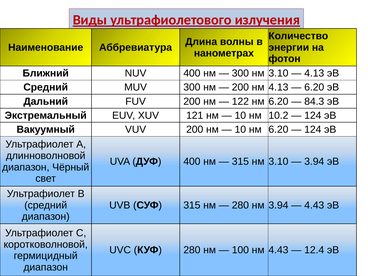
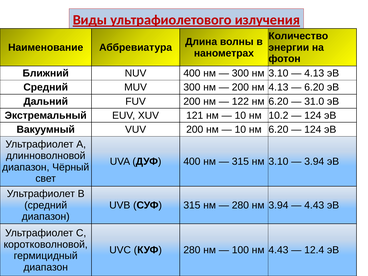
84.3: 84.3 -> 31.0
